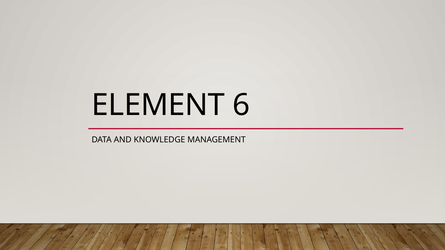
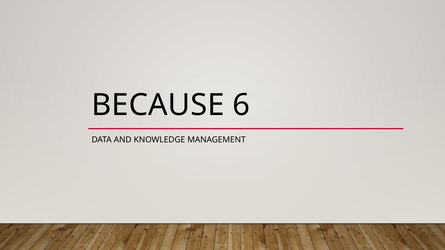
ELEMENT: ELEMENT -> BECAUSE
